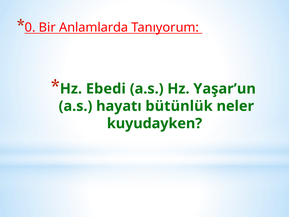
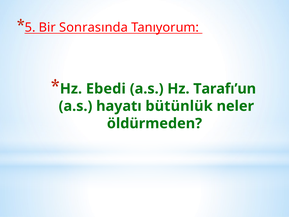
0: 0 -> 5
Anlamlarda: Anlamlarda -> Sonrasında
Yaşar’un: Yaşar’un -> Tarafı’un
kuyudayken: kuyudayken -> öldürmeden
